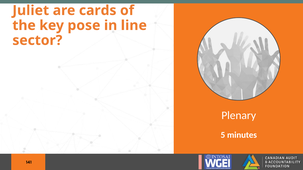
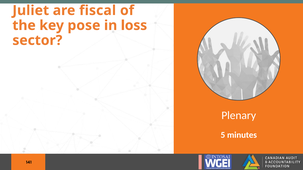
cards: cards -> fiscal
line: line -> loss
